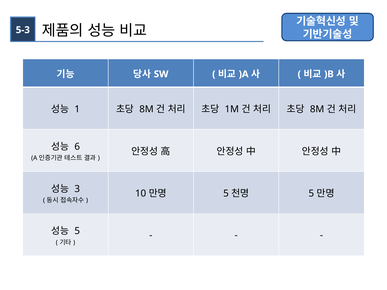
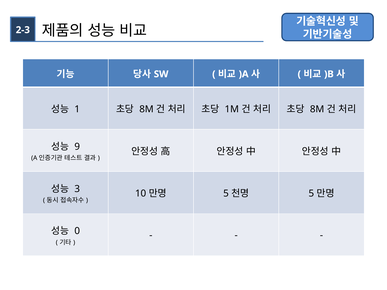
5-3: 5-3 -> 2-3
6: 6 -> 9
5 at (77, 231): 5 -> 0
